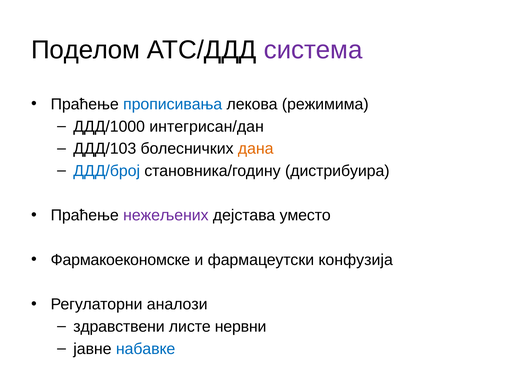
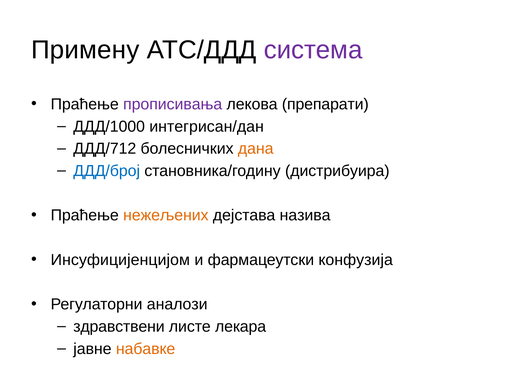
Поделом: Поделом -> Примену
прописивања colour: blue -> purple
режимима: режимима -> препарати
ДДД/103: ДДД/103 -> ДДД/712
нежељених colour: purple -> orange
уместо: уместо -> назива
Фармакоекономске: Фармакоекономске -> Инсуфицијенцијом
нервни: нервни -> лекара
набавке colour: blue -> orange
